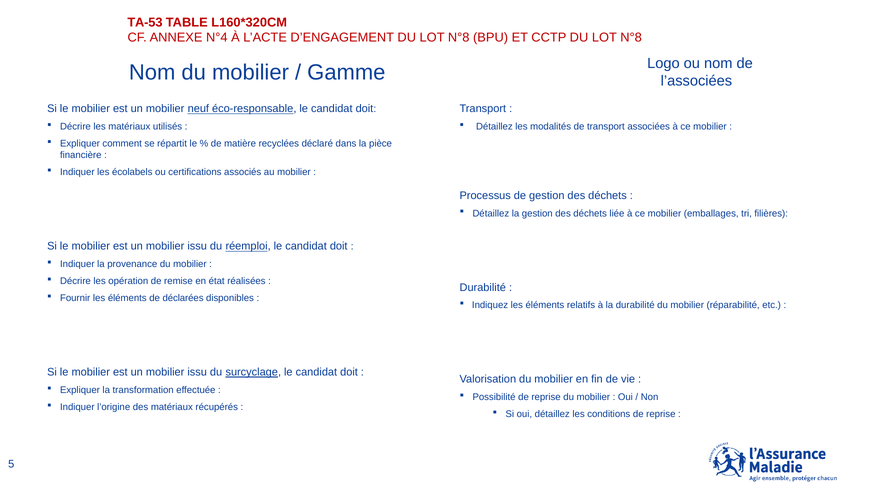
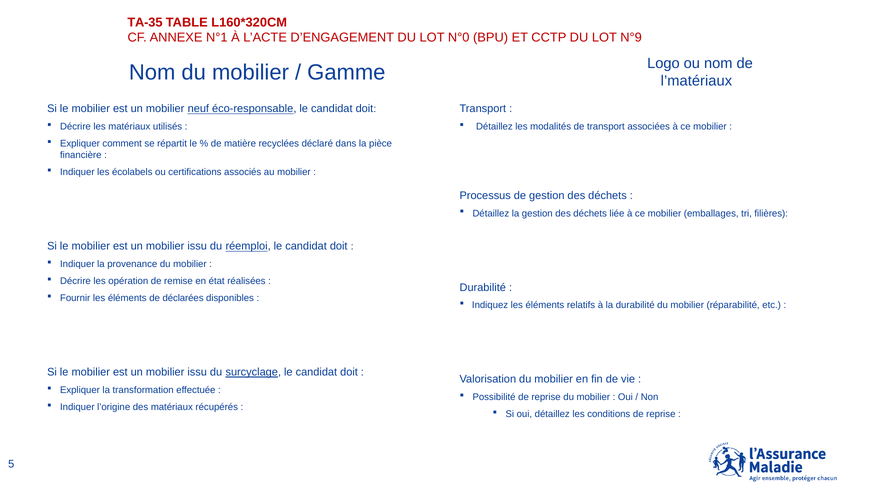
TA-53: TA-53 -> TA-35
N°4: N°4 -> N°1
D’ENGAGEMENT DU LOT N°8: N°8 -> N°0
CCTP DU LOT N°8: N°8 -> N°9
l’associées: l’associées -> l’matériaux
